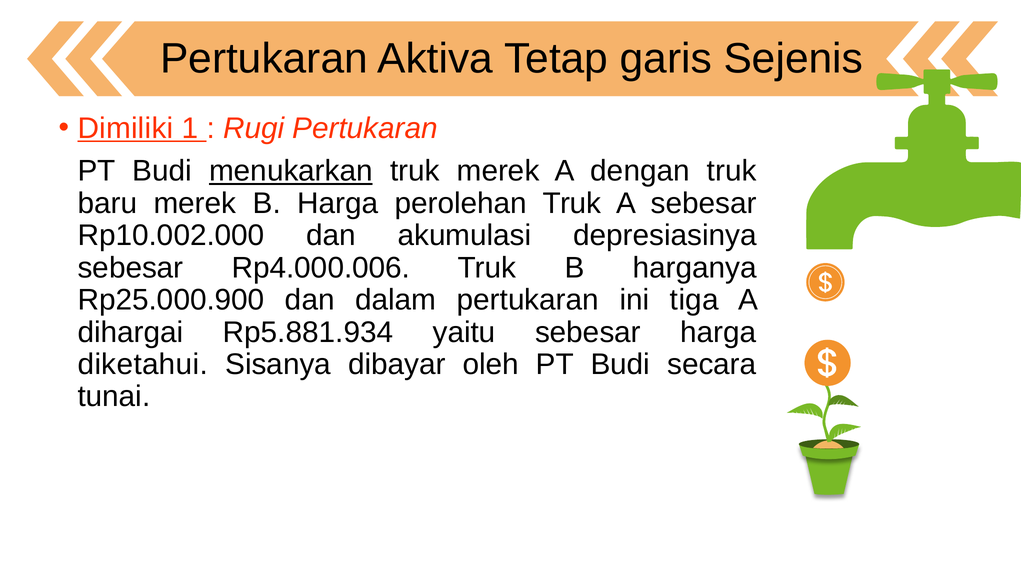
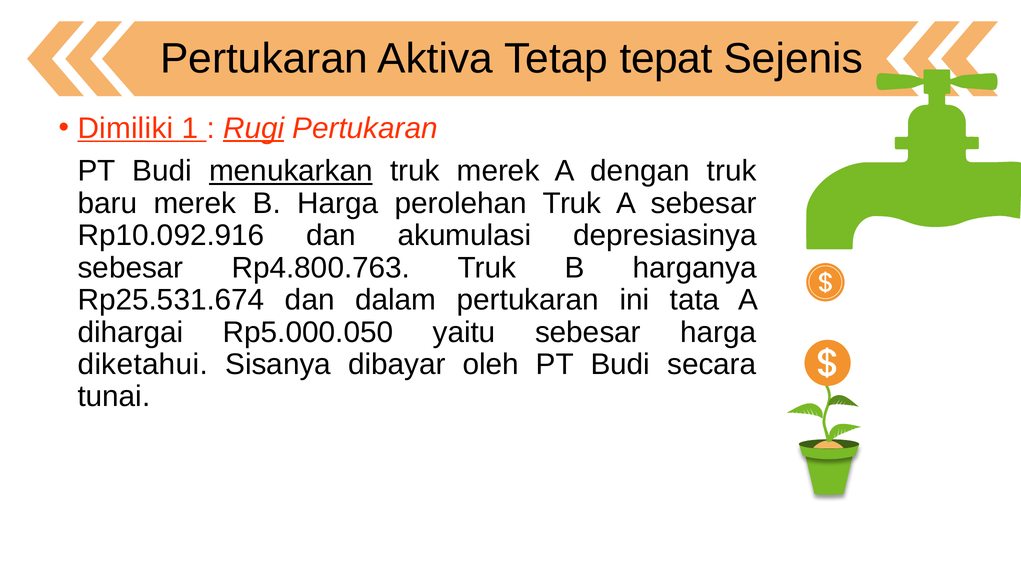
garis: garis -> tepat
Rugi underline: none -> present
Rp10.002.000: Rp10.002.000 -> Rp10.092.916
Rp4.000.006: Rp4.000.006 -> Rp4.800.763
Rp25.000.900: Rp25.000.900 -> Rp25.531.674
tiga: tiga -> tata
Rp5.881.934: Rp5.881.934 -> Rp5.000.050
